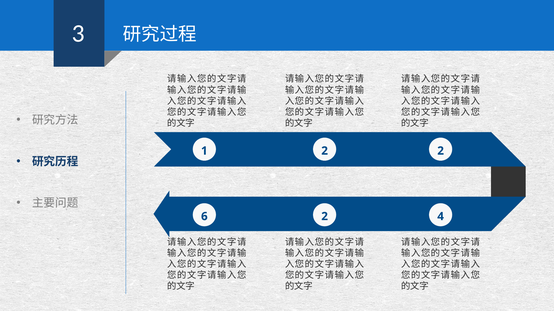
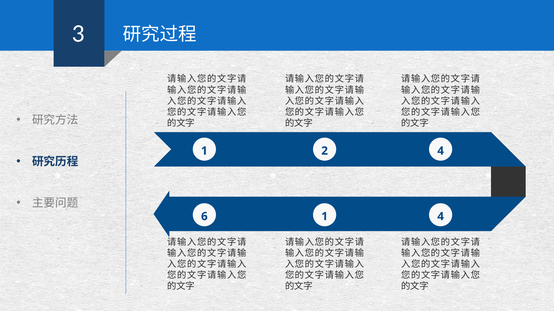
2 2: 2 -> 4
6 2: 2 -> 1
